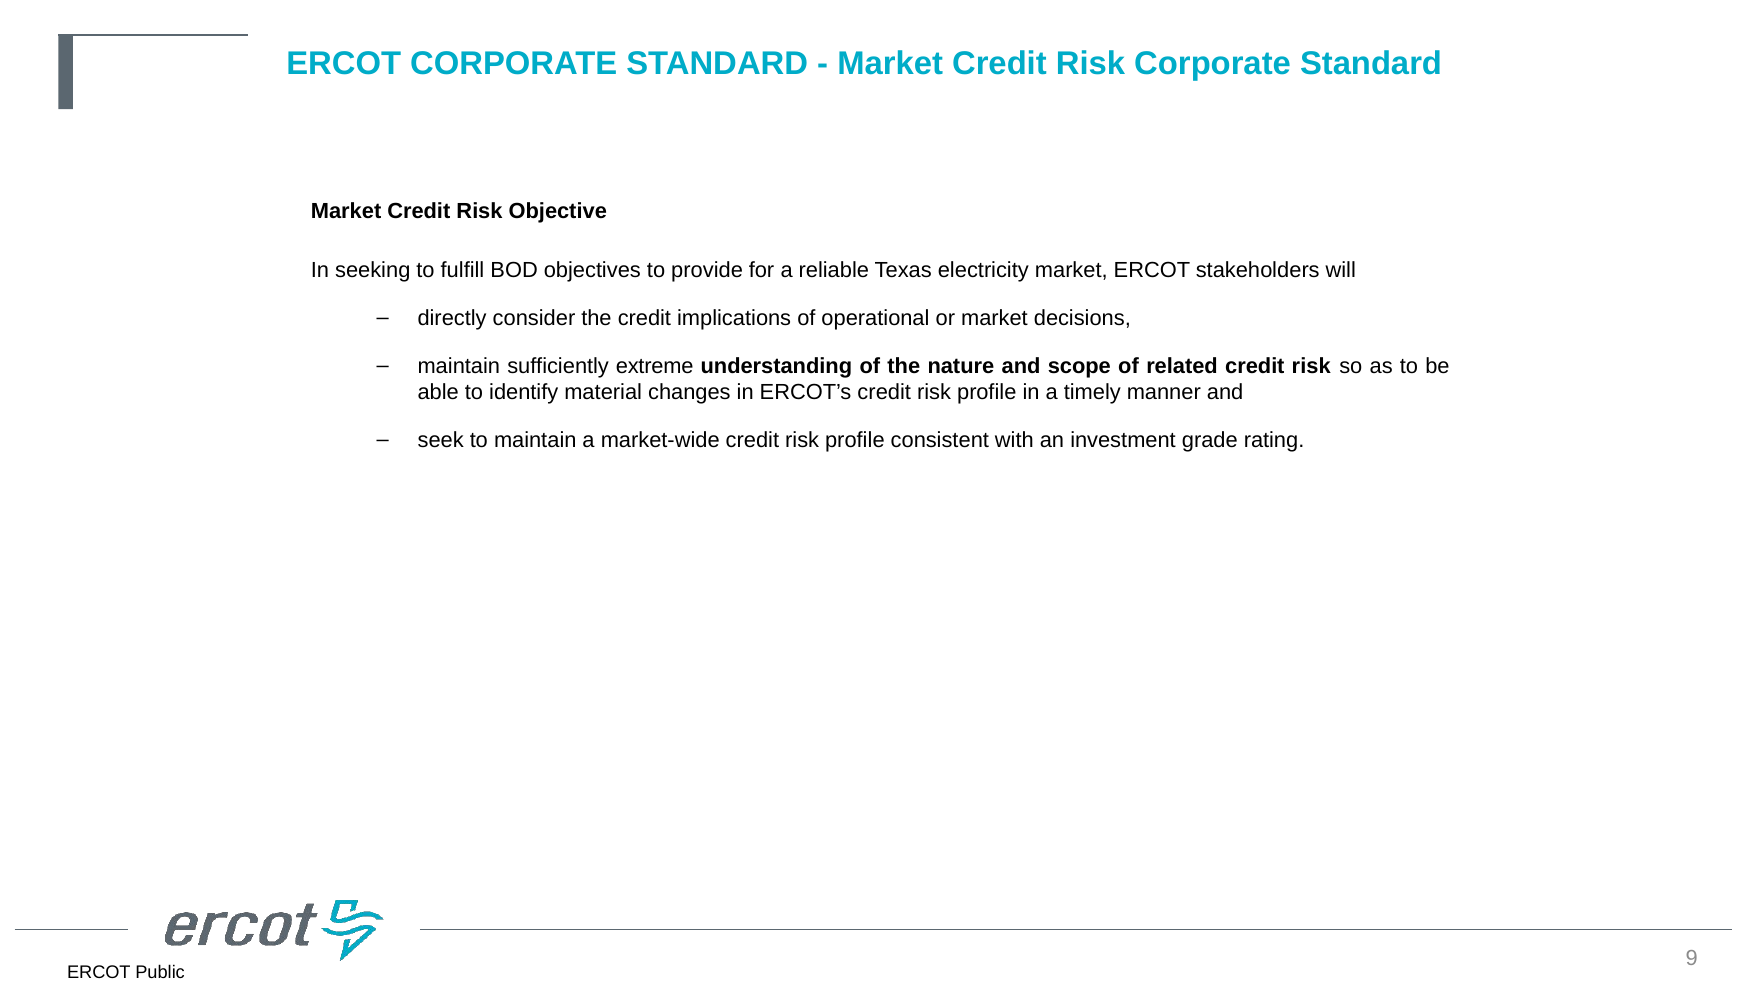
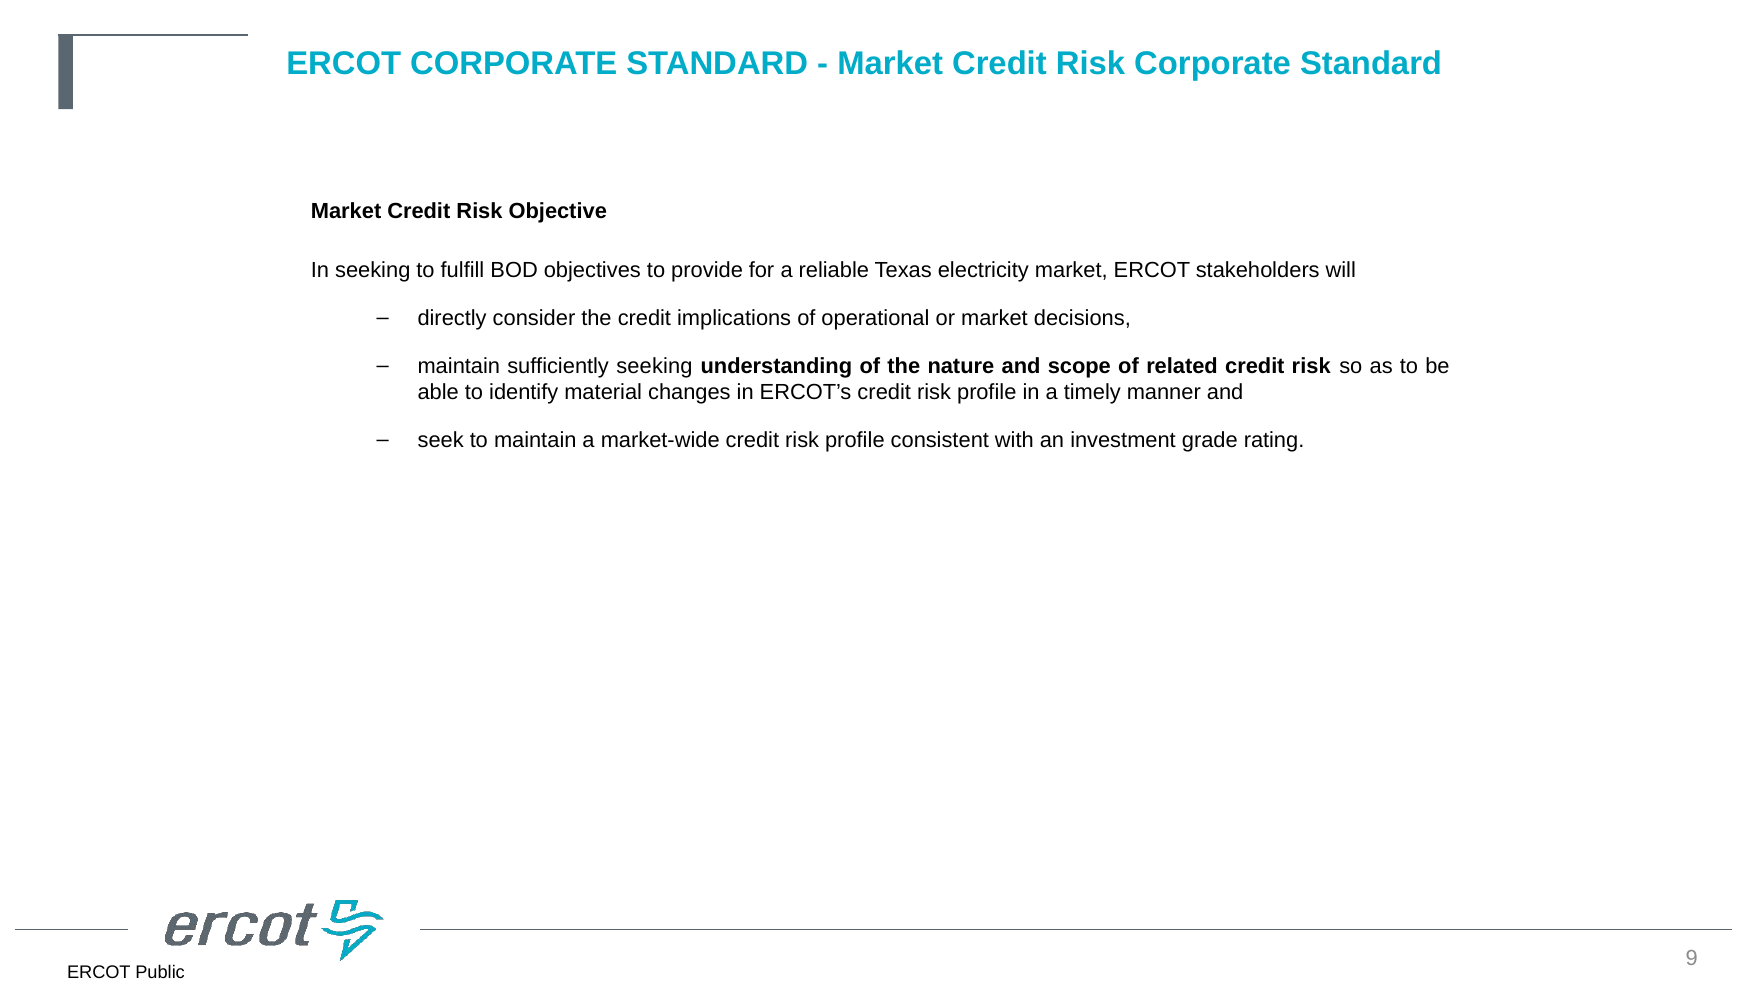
sufficiently extreme: extreme -> seeking
